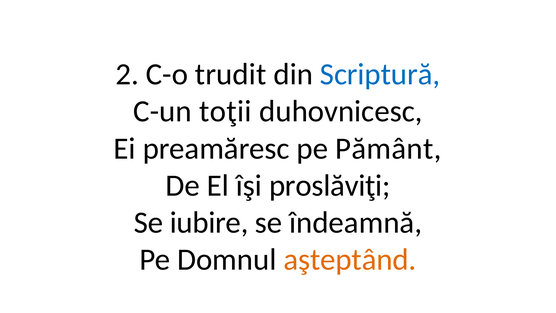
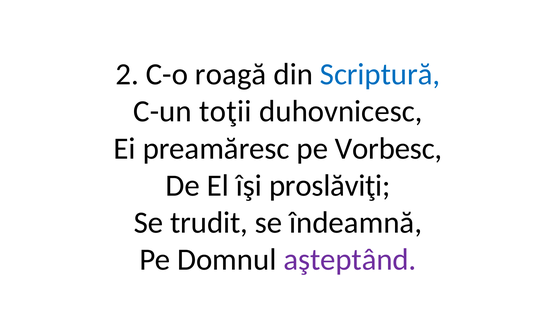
trudit: trudit -> roagă
Pământ: Pământ -> Vorbesc
iubire: iubire -> trudit
aşteptând colour: orange -> purple
